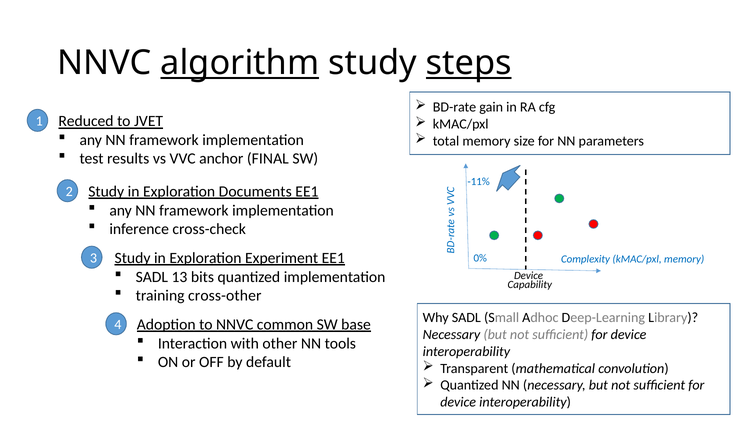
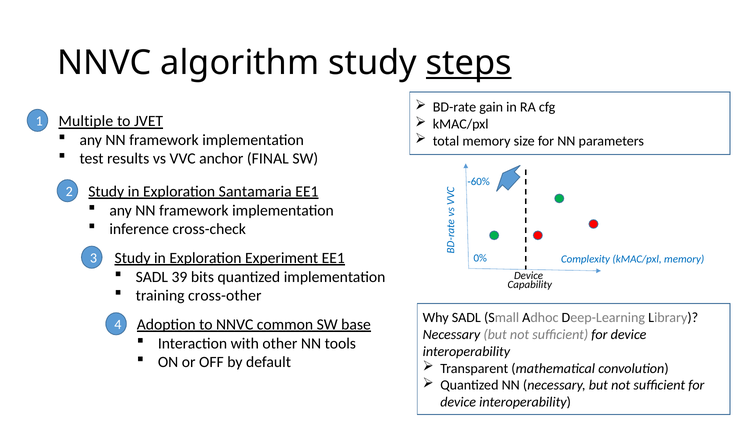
algorithm underline: present -> none
Reduced: Reduced -> Multiple
-11%: -11% -> -60%
Documents: Documents -> Santamaria
13: 13 -> 39
